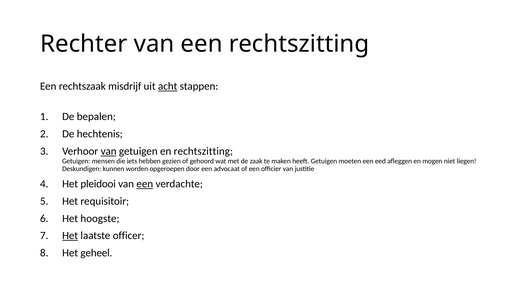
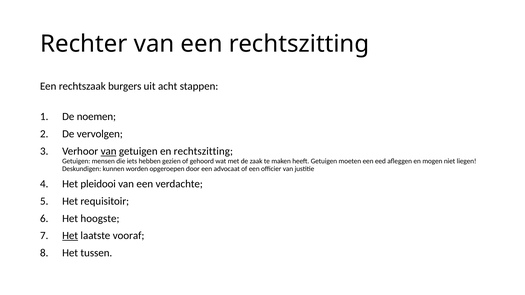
misdrijf: misdrijf -> burgers
acht underline: present -> none
bepalen: bepalen -> noemen
hechtenis: hechtenis -> vervolgen
een at (145, 184) underline: present -> none
officer: officer -> vooraf
geheel: geheel -> tussen
